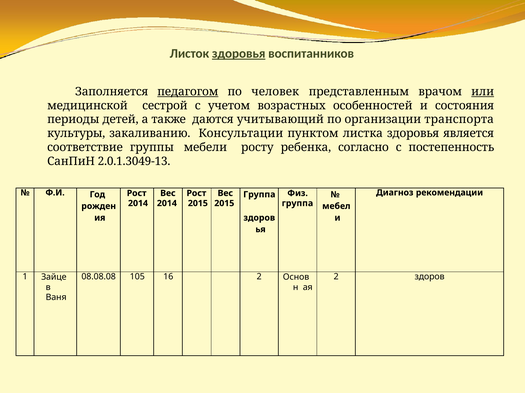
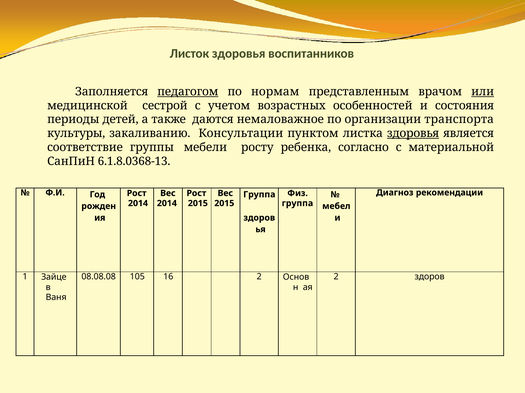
здоровья at (239, 54) underline: present -> none
человек: человек -> нормам
учитывающий: учитывающий -> немаловажное
здоровья at (413, 134) underline: none -> present
постепенность: постепенность -> материальной
2.0.1.3049-13: 2.0.1.3049-13 -> 6.1.8.0368-13
